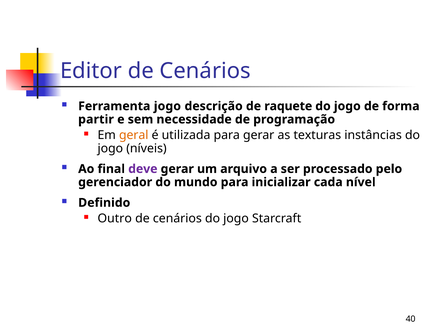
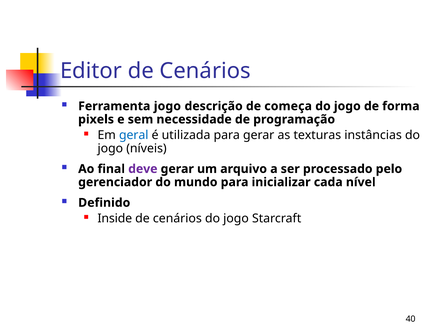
raquete: raquete -> começa
partir: partir -> pixels
geral colour: orange -> blue
Outro: Outro -> Inside
